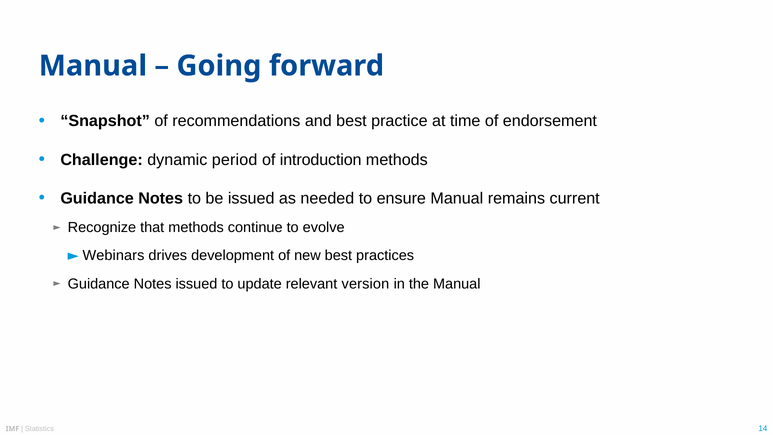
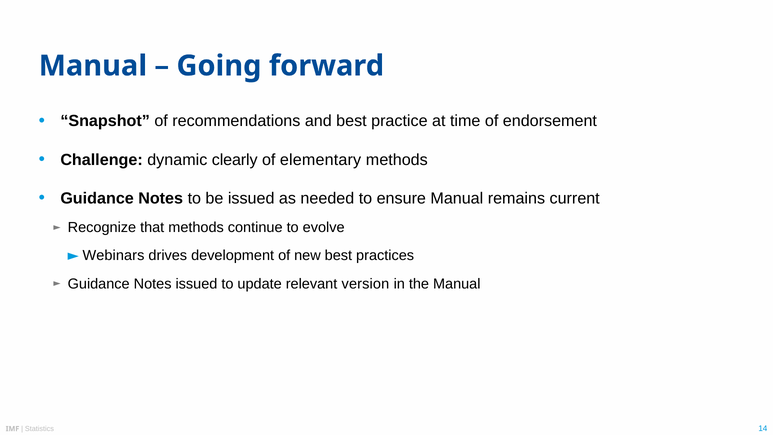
period: period -> clearly
introduction: introduction -> elementary
